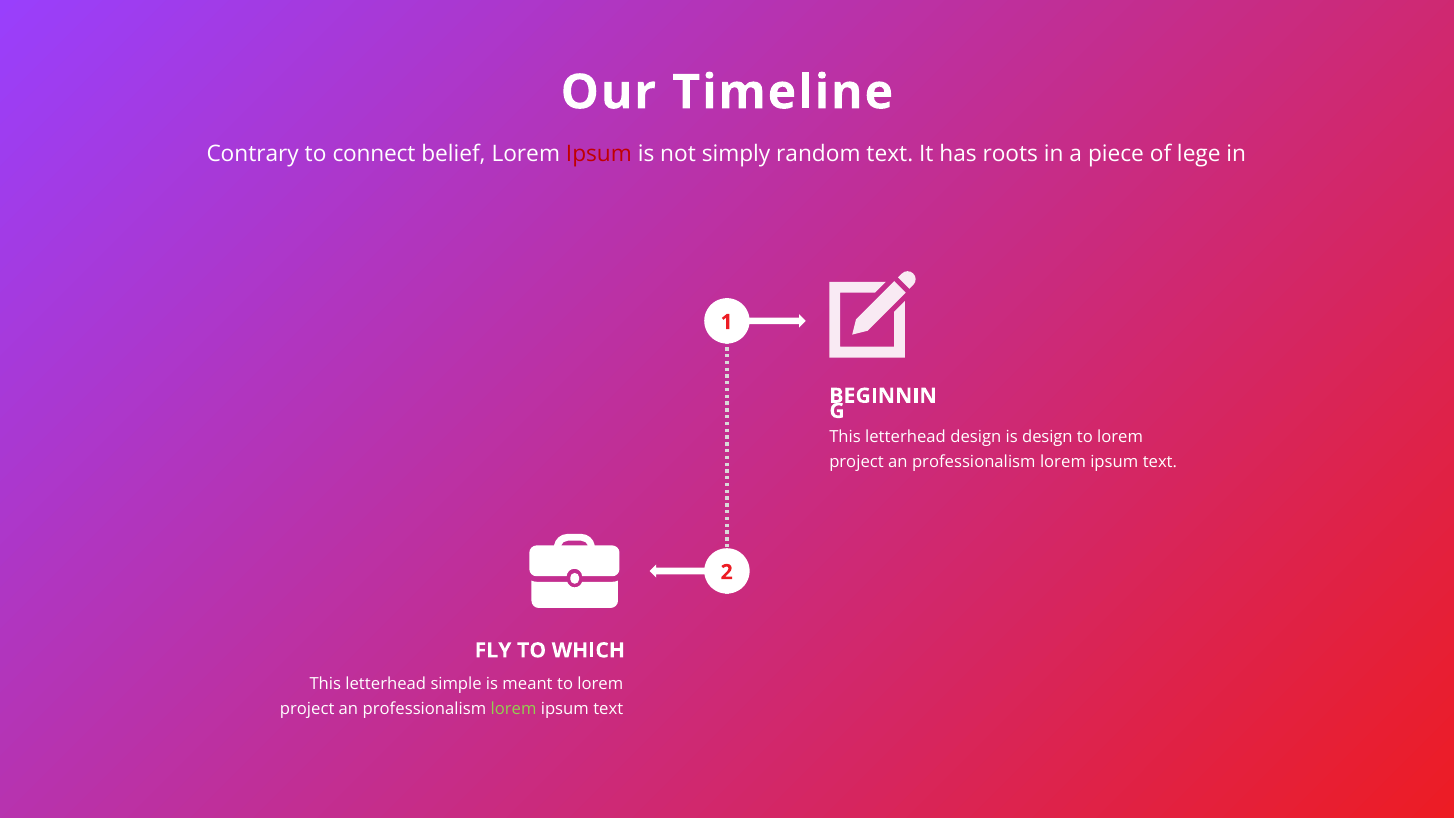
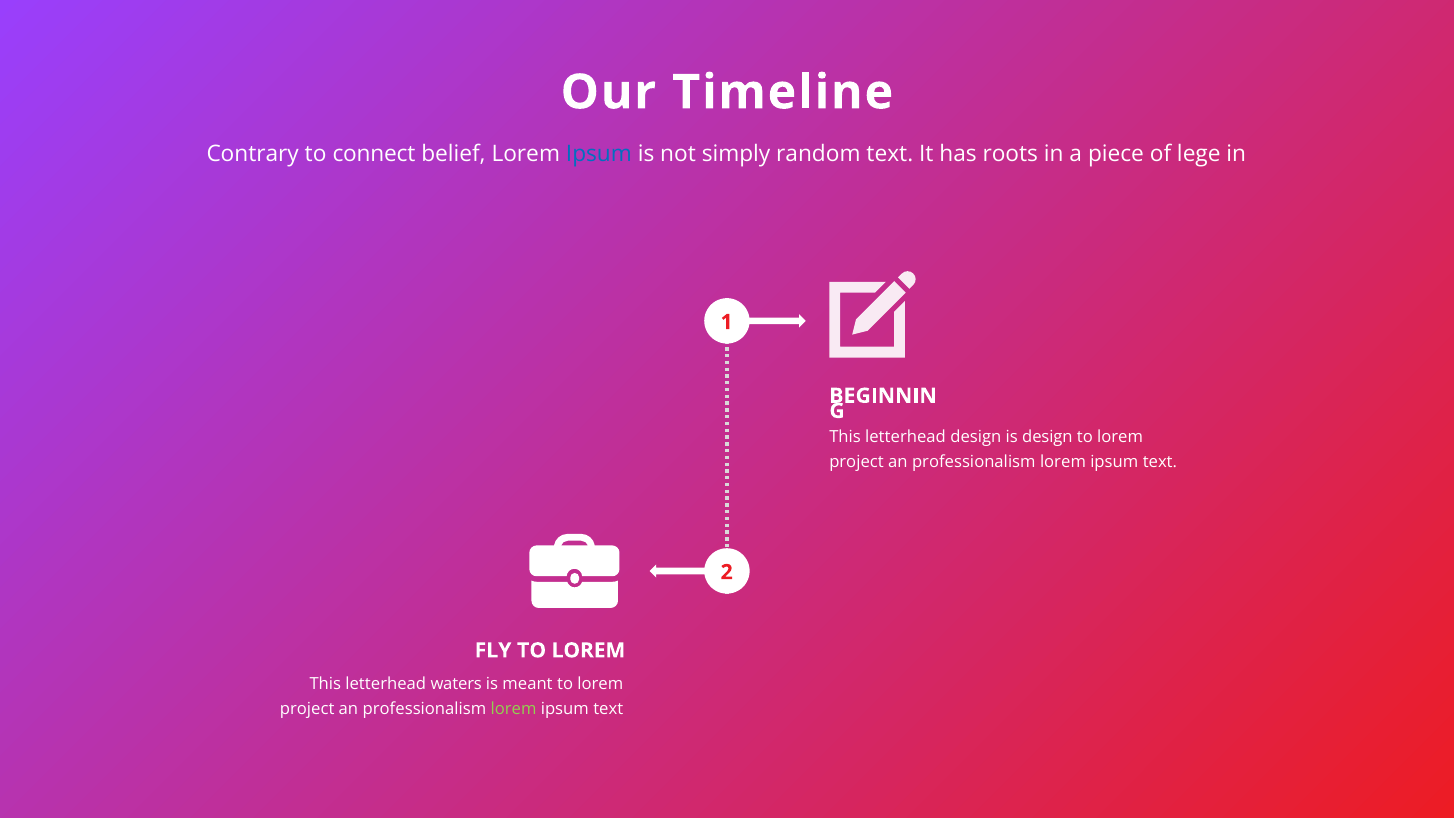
Ipsum at (599, 154) colour: red -> blue
FLY TO WHICH: WHICH -> LOREM
simple: simple -> waters
